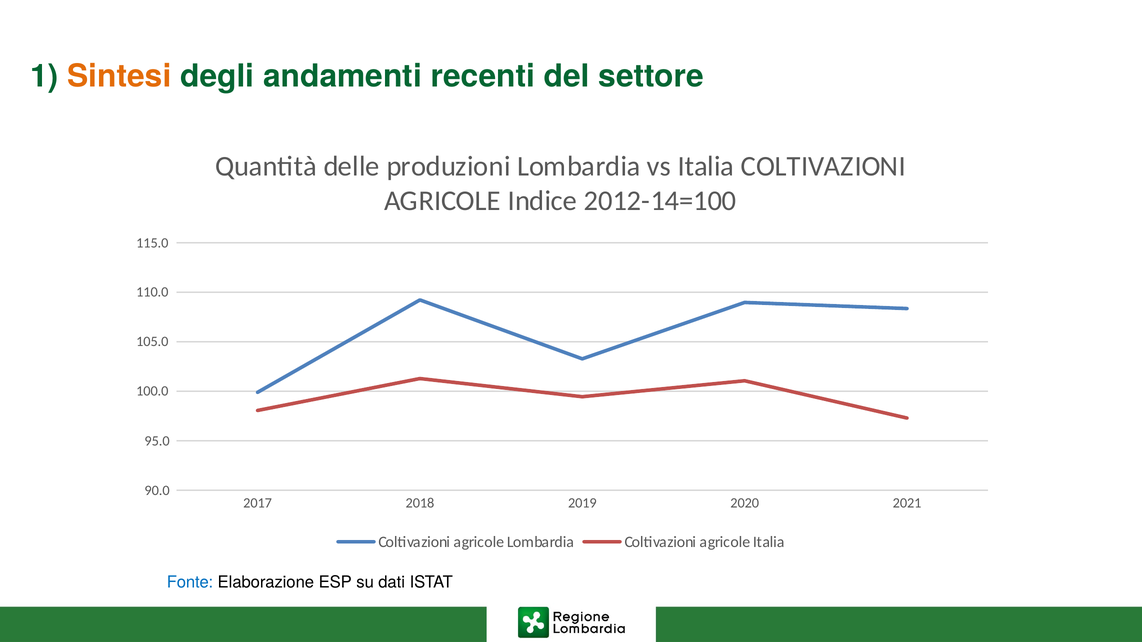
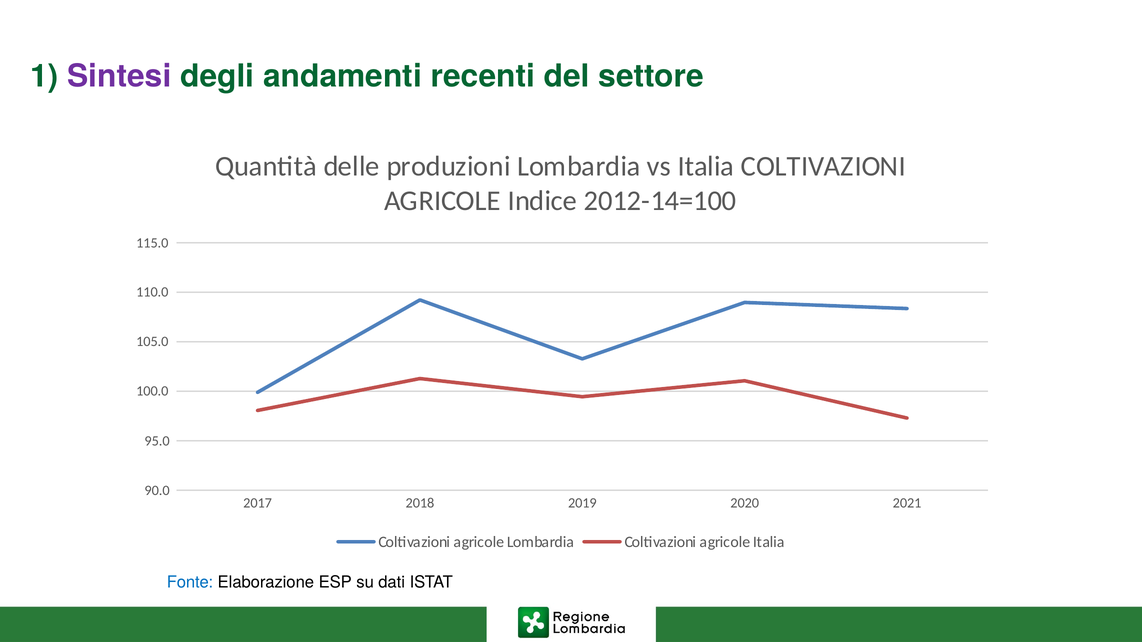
Sintesi colour: orange -> purple
